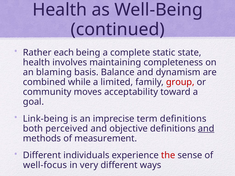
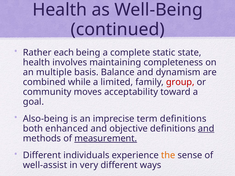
blaming: blaming -> multiple
Link-being: Link-being -> Also-being
perceived: perceived -> enhanced
measurement underline: none -> present
the colour: red -> orange
well-focus: well-focus -> well-assist
